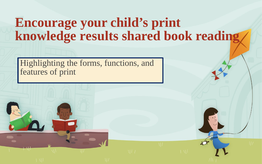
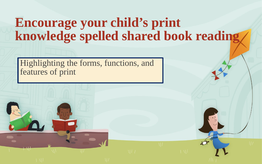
results: results -> spelled
